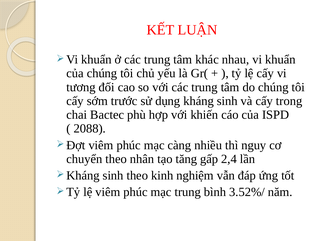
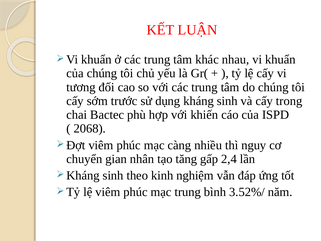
2088: 2088 -> 2068
chuyển theo: theo -> gian
